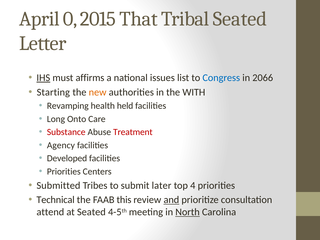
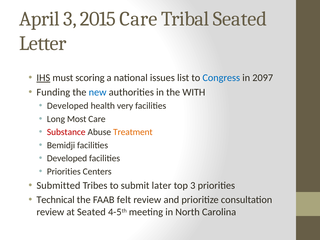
April 0: 0 -> 3
2015 That: That -> Care
affirms: affirms -> scoring
2066: 2066 -> 2097
Starting: Starting -> Funding
new colour: orange -> blue
Revamping at (68, 106): Revamping -> Developed
held: held -> very
Onto: Onto -> Most
Treatment colour: red -> orange
Agency: Agency -> Bemidji
top 4: 4 -> 3
this: this -> felt
and underline: present -> none
attend at (50, 212): attend -> review
North underline: present -> none
